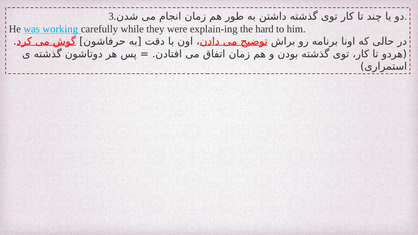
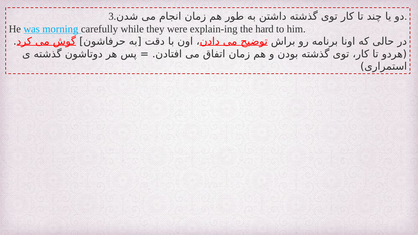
working: working -> morning
